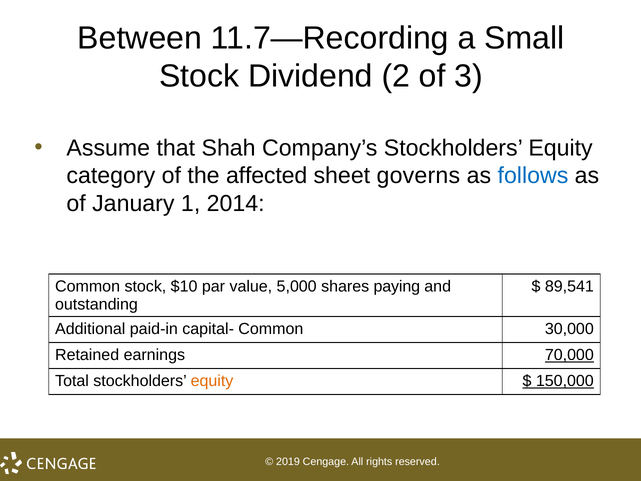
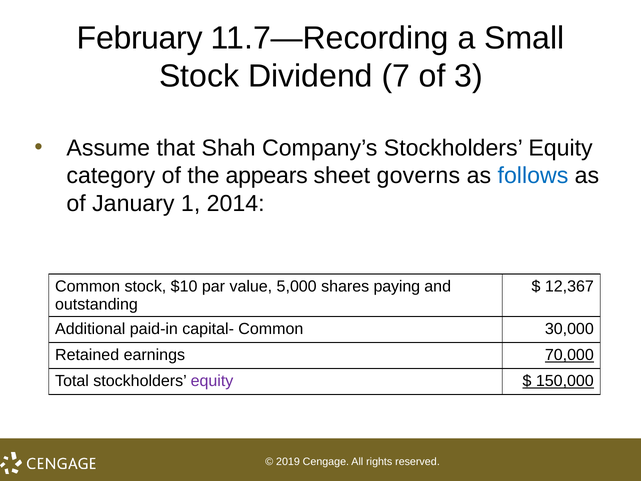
Between: Between -> February
2: 2 -> 7
affected: affected -> appears
89,541: 89,541 -> 12,367
equity at (212, 381) colour: orange -> purple
